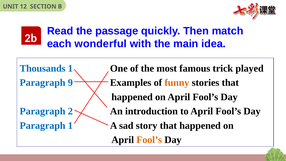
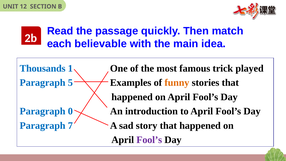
wonderful: wonderful -> believable
9: 9 -> 5
2: 2 -> 0
Paragraph 1: 1 -> 7
Fool’s at (149, 140) colour: orange -> purple
